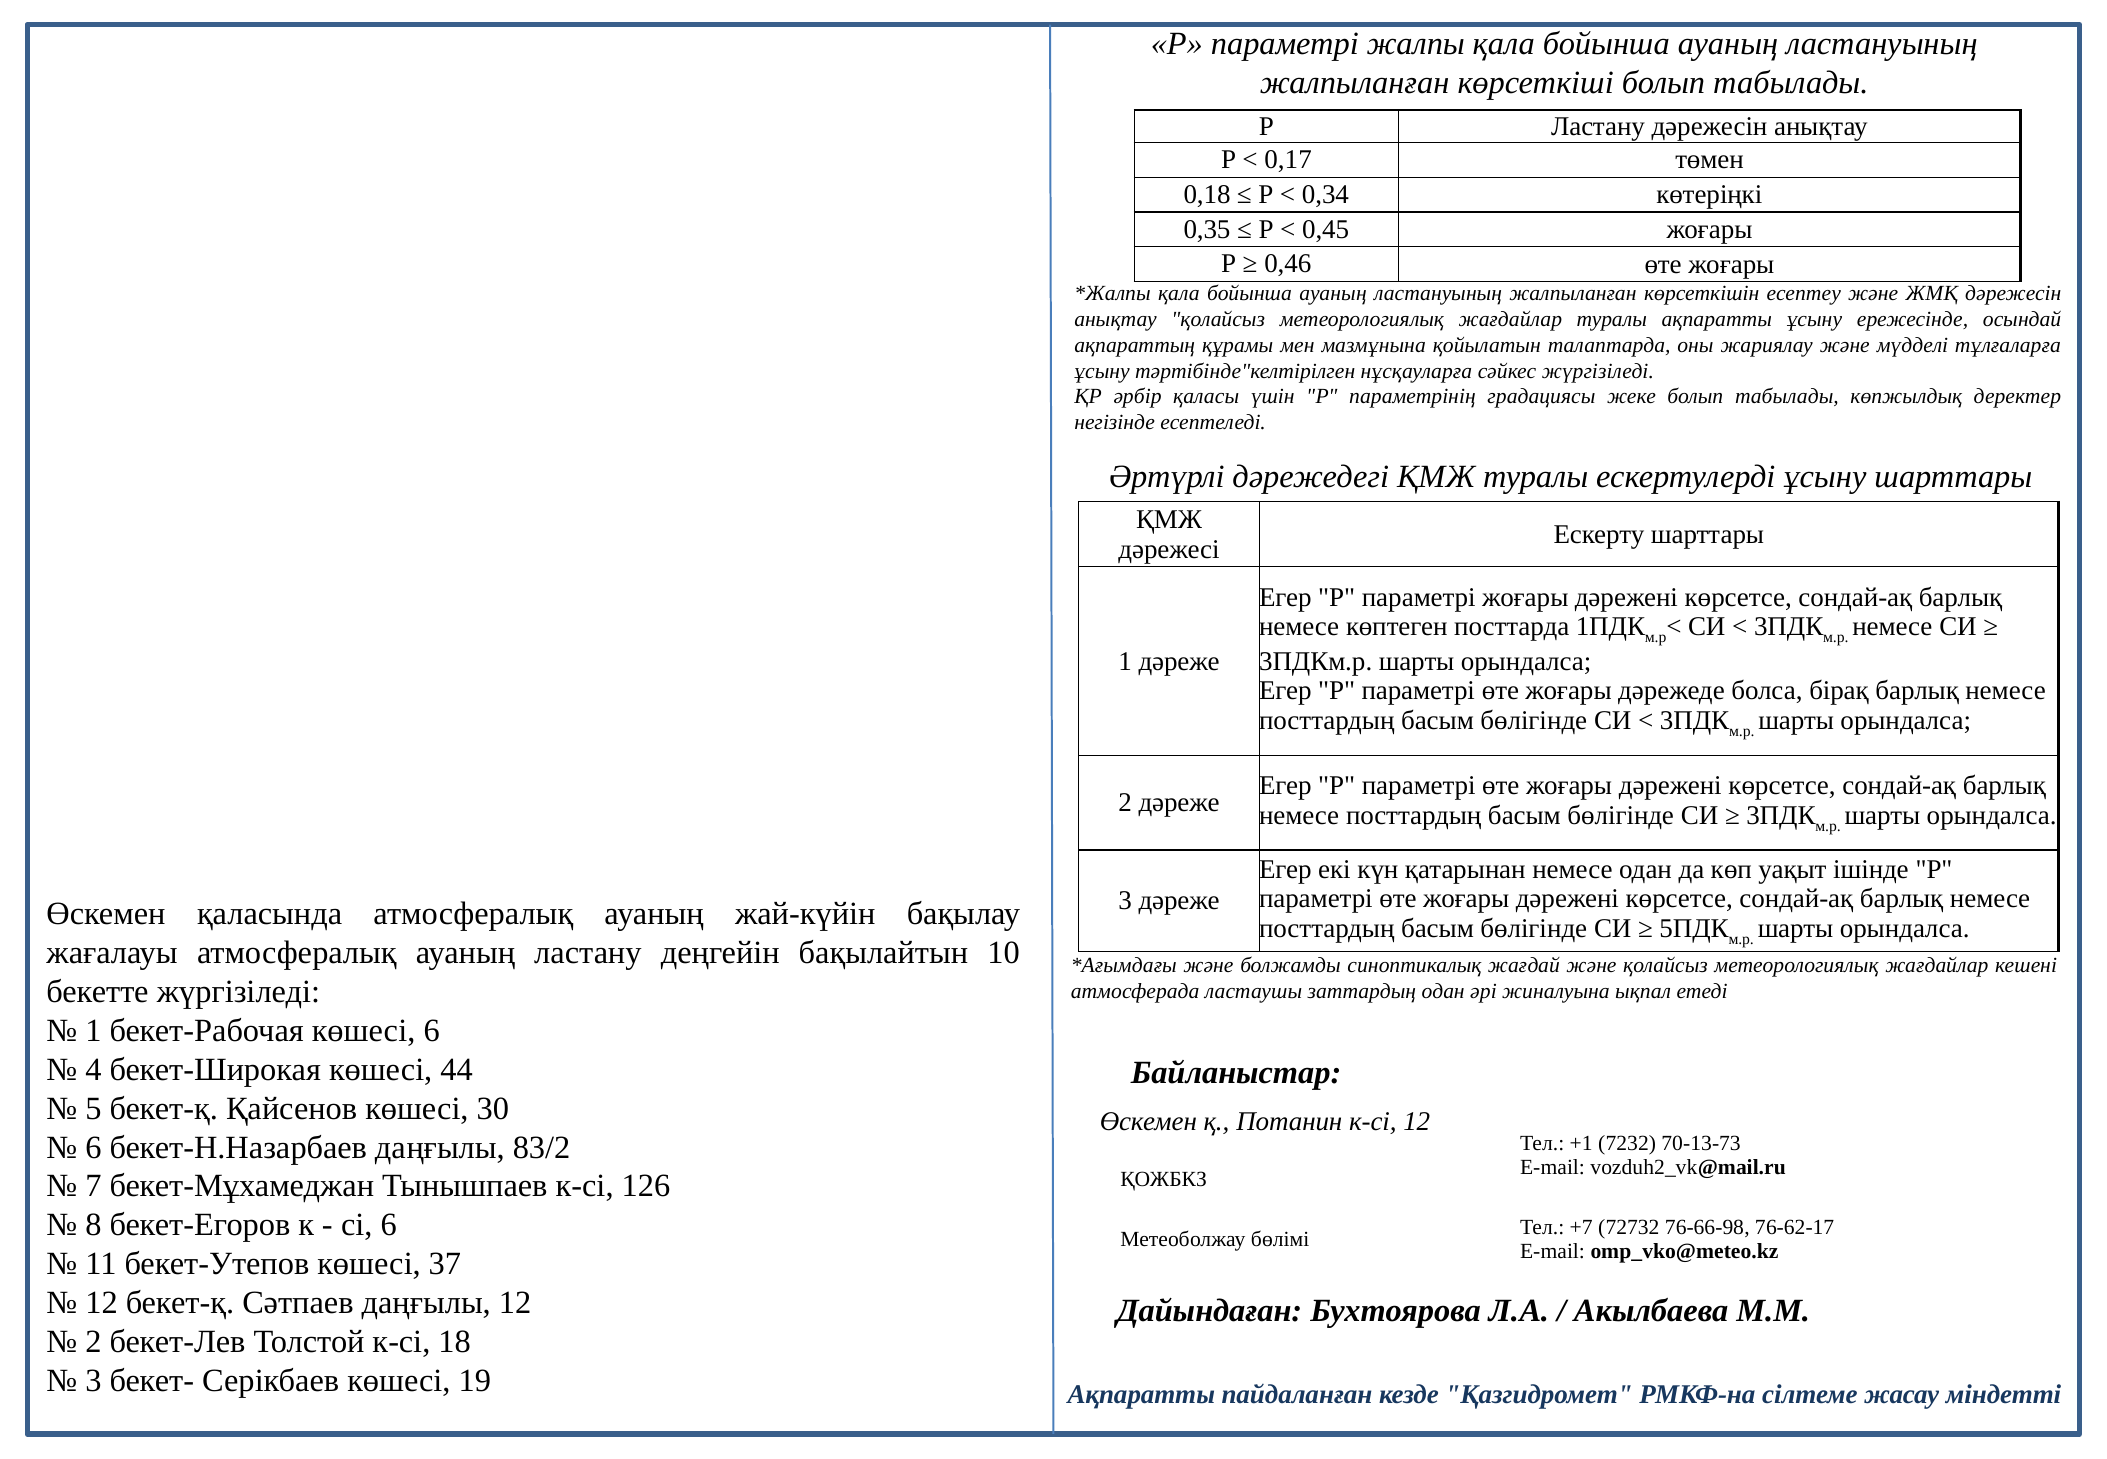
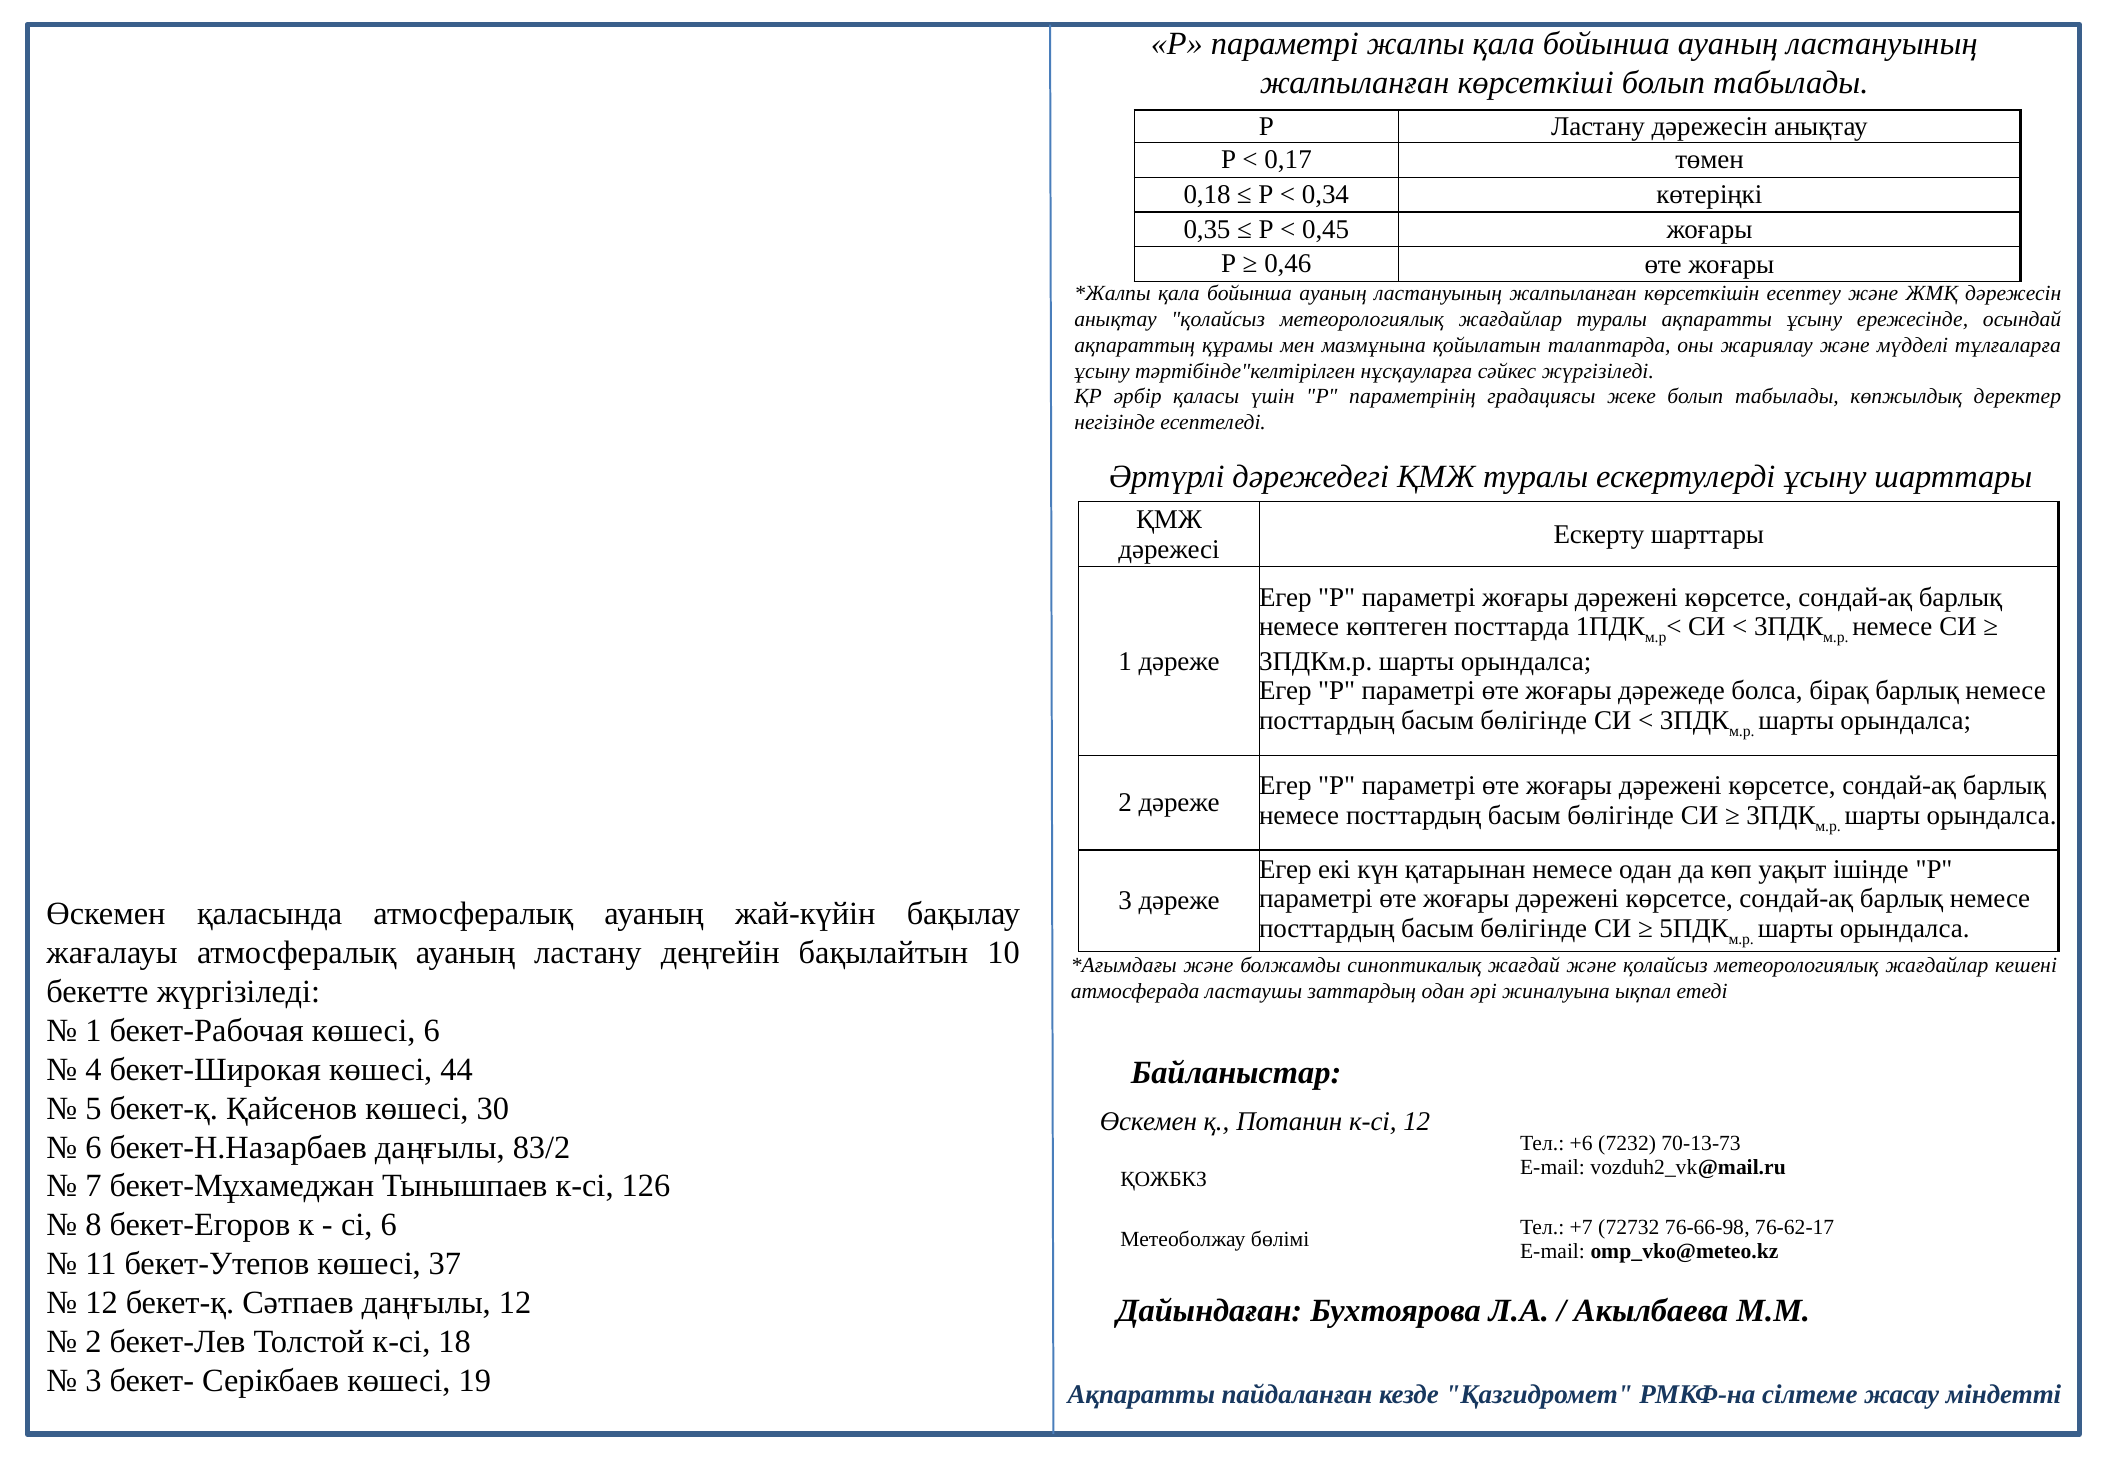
+1: +1 -> +6
